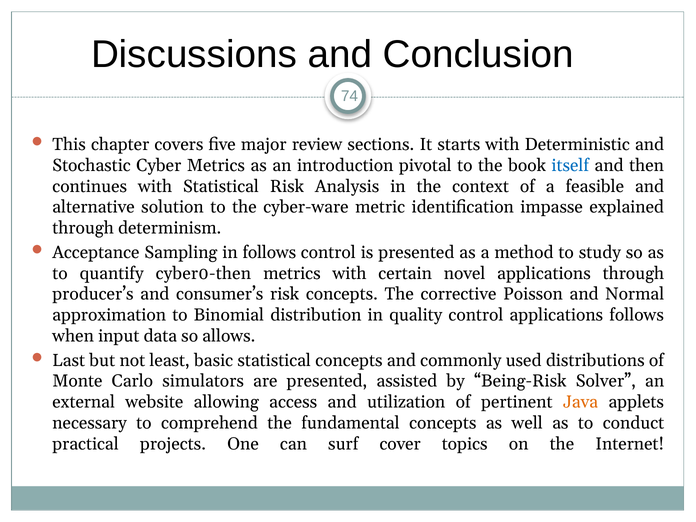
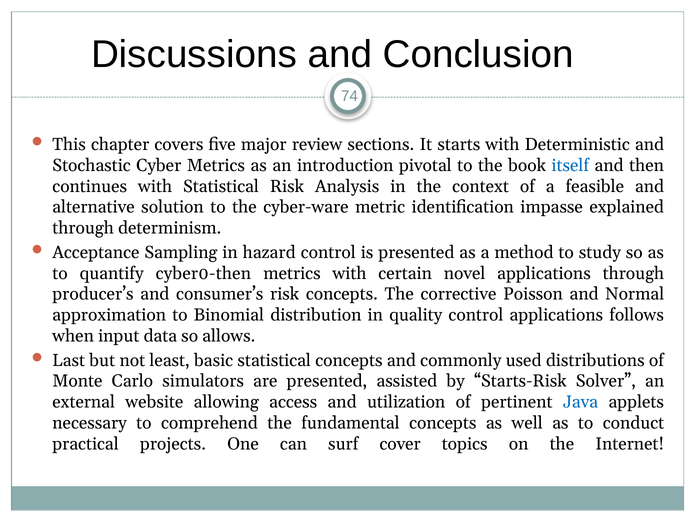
in follows: follows -> hazard
Being-Risk: Being-Risk -> Starts-Risk
Java colour: orange -> blue
